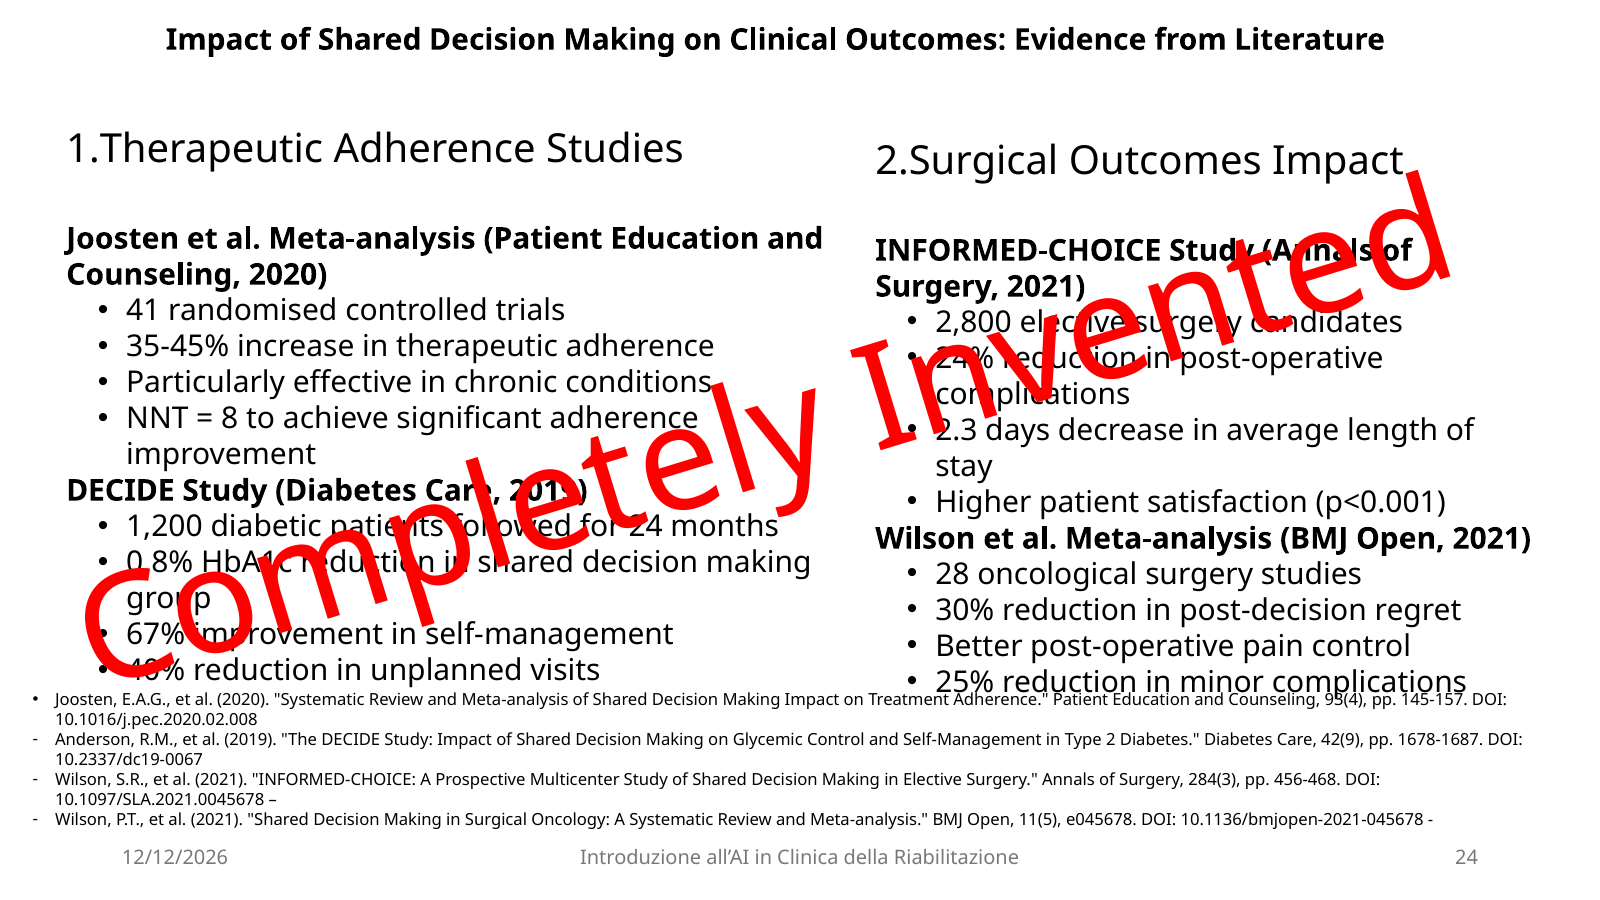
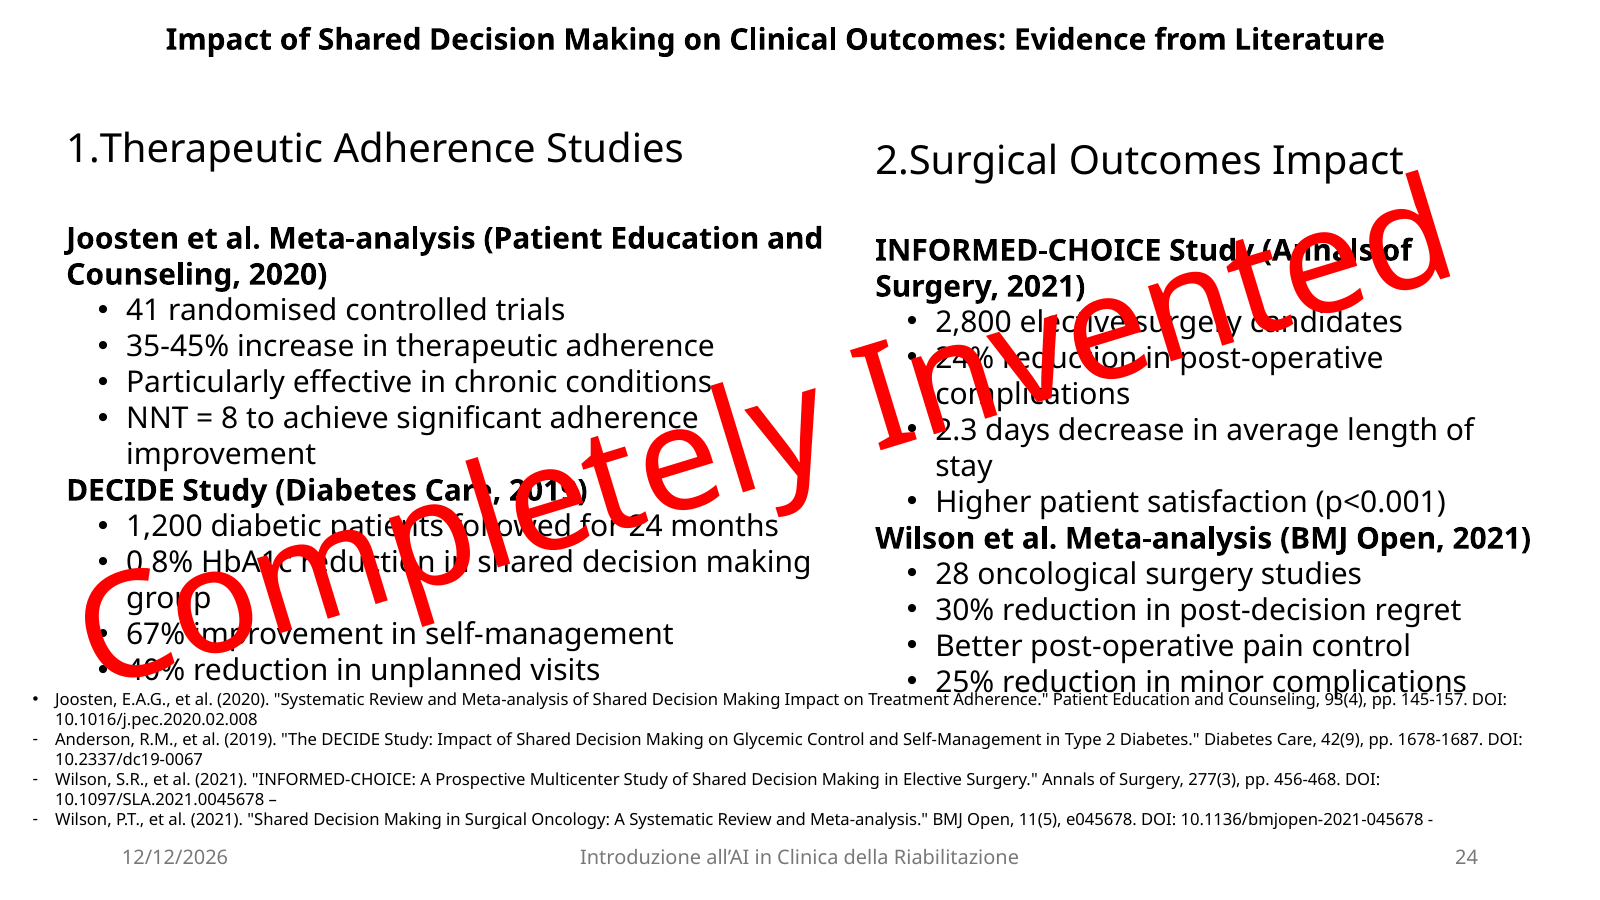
284(3: 284(3 -> 277(3
